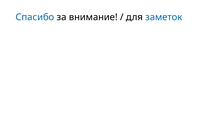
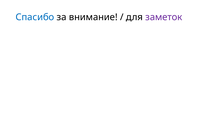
заметок colour: blue -> purple
